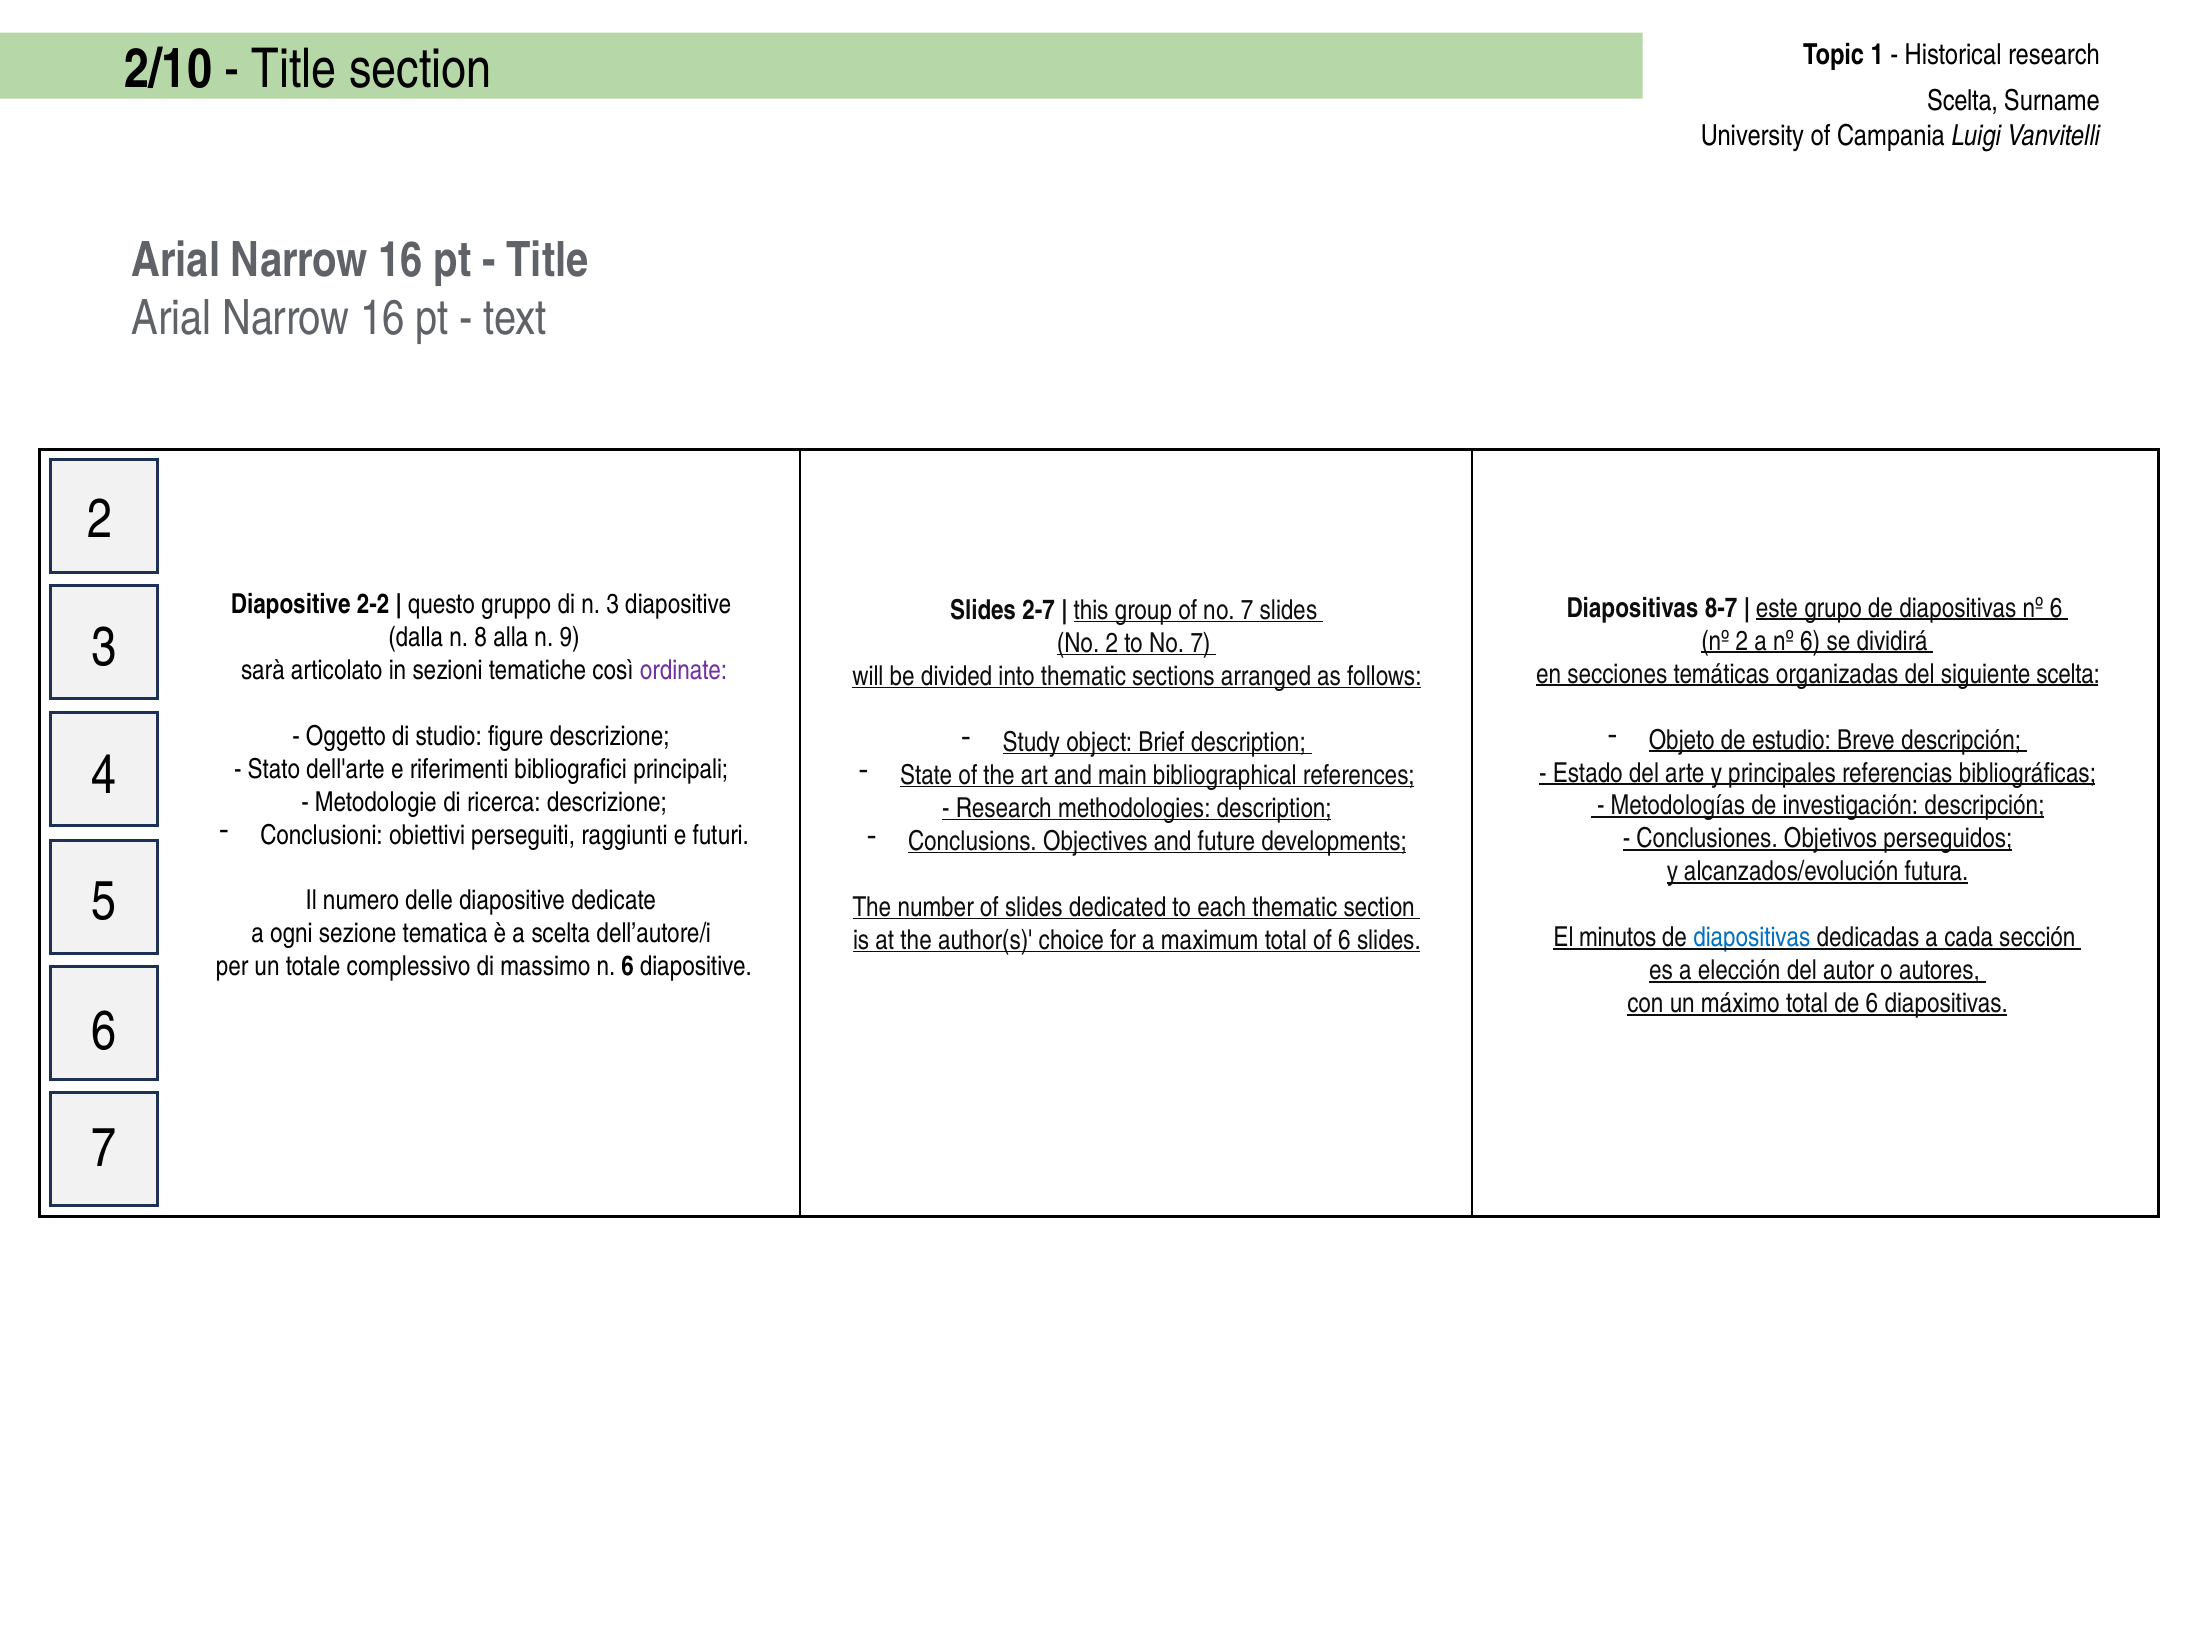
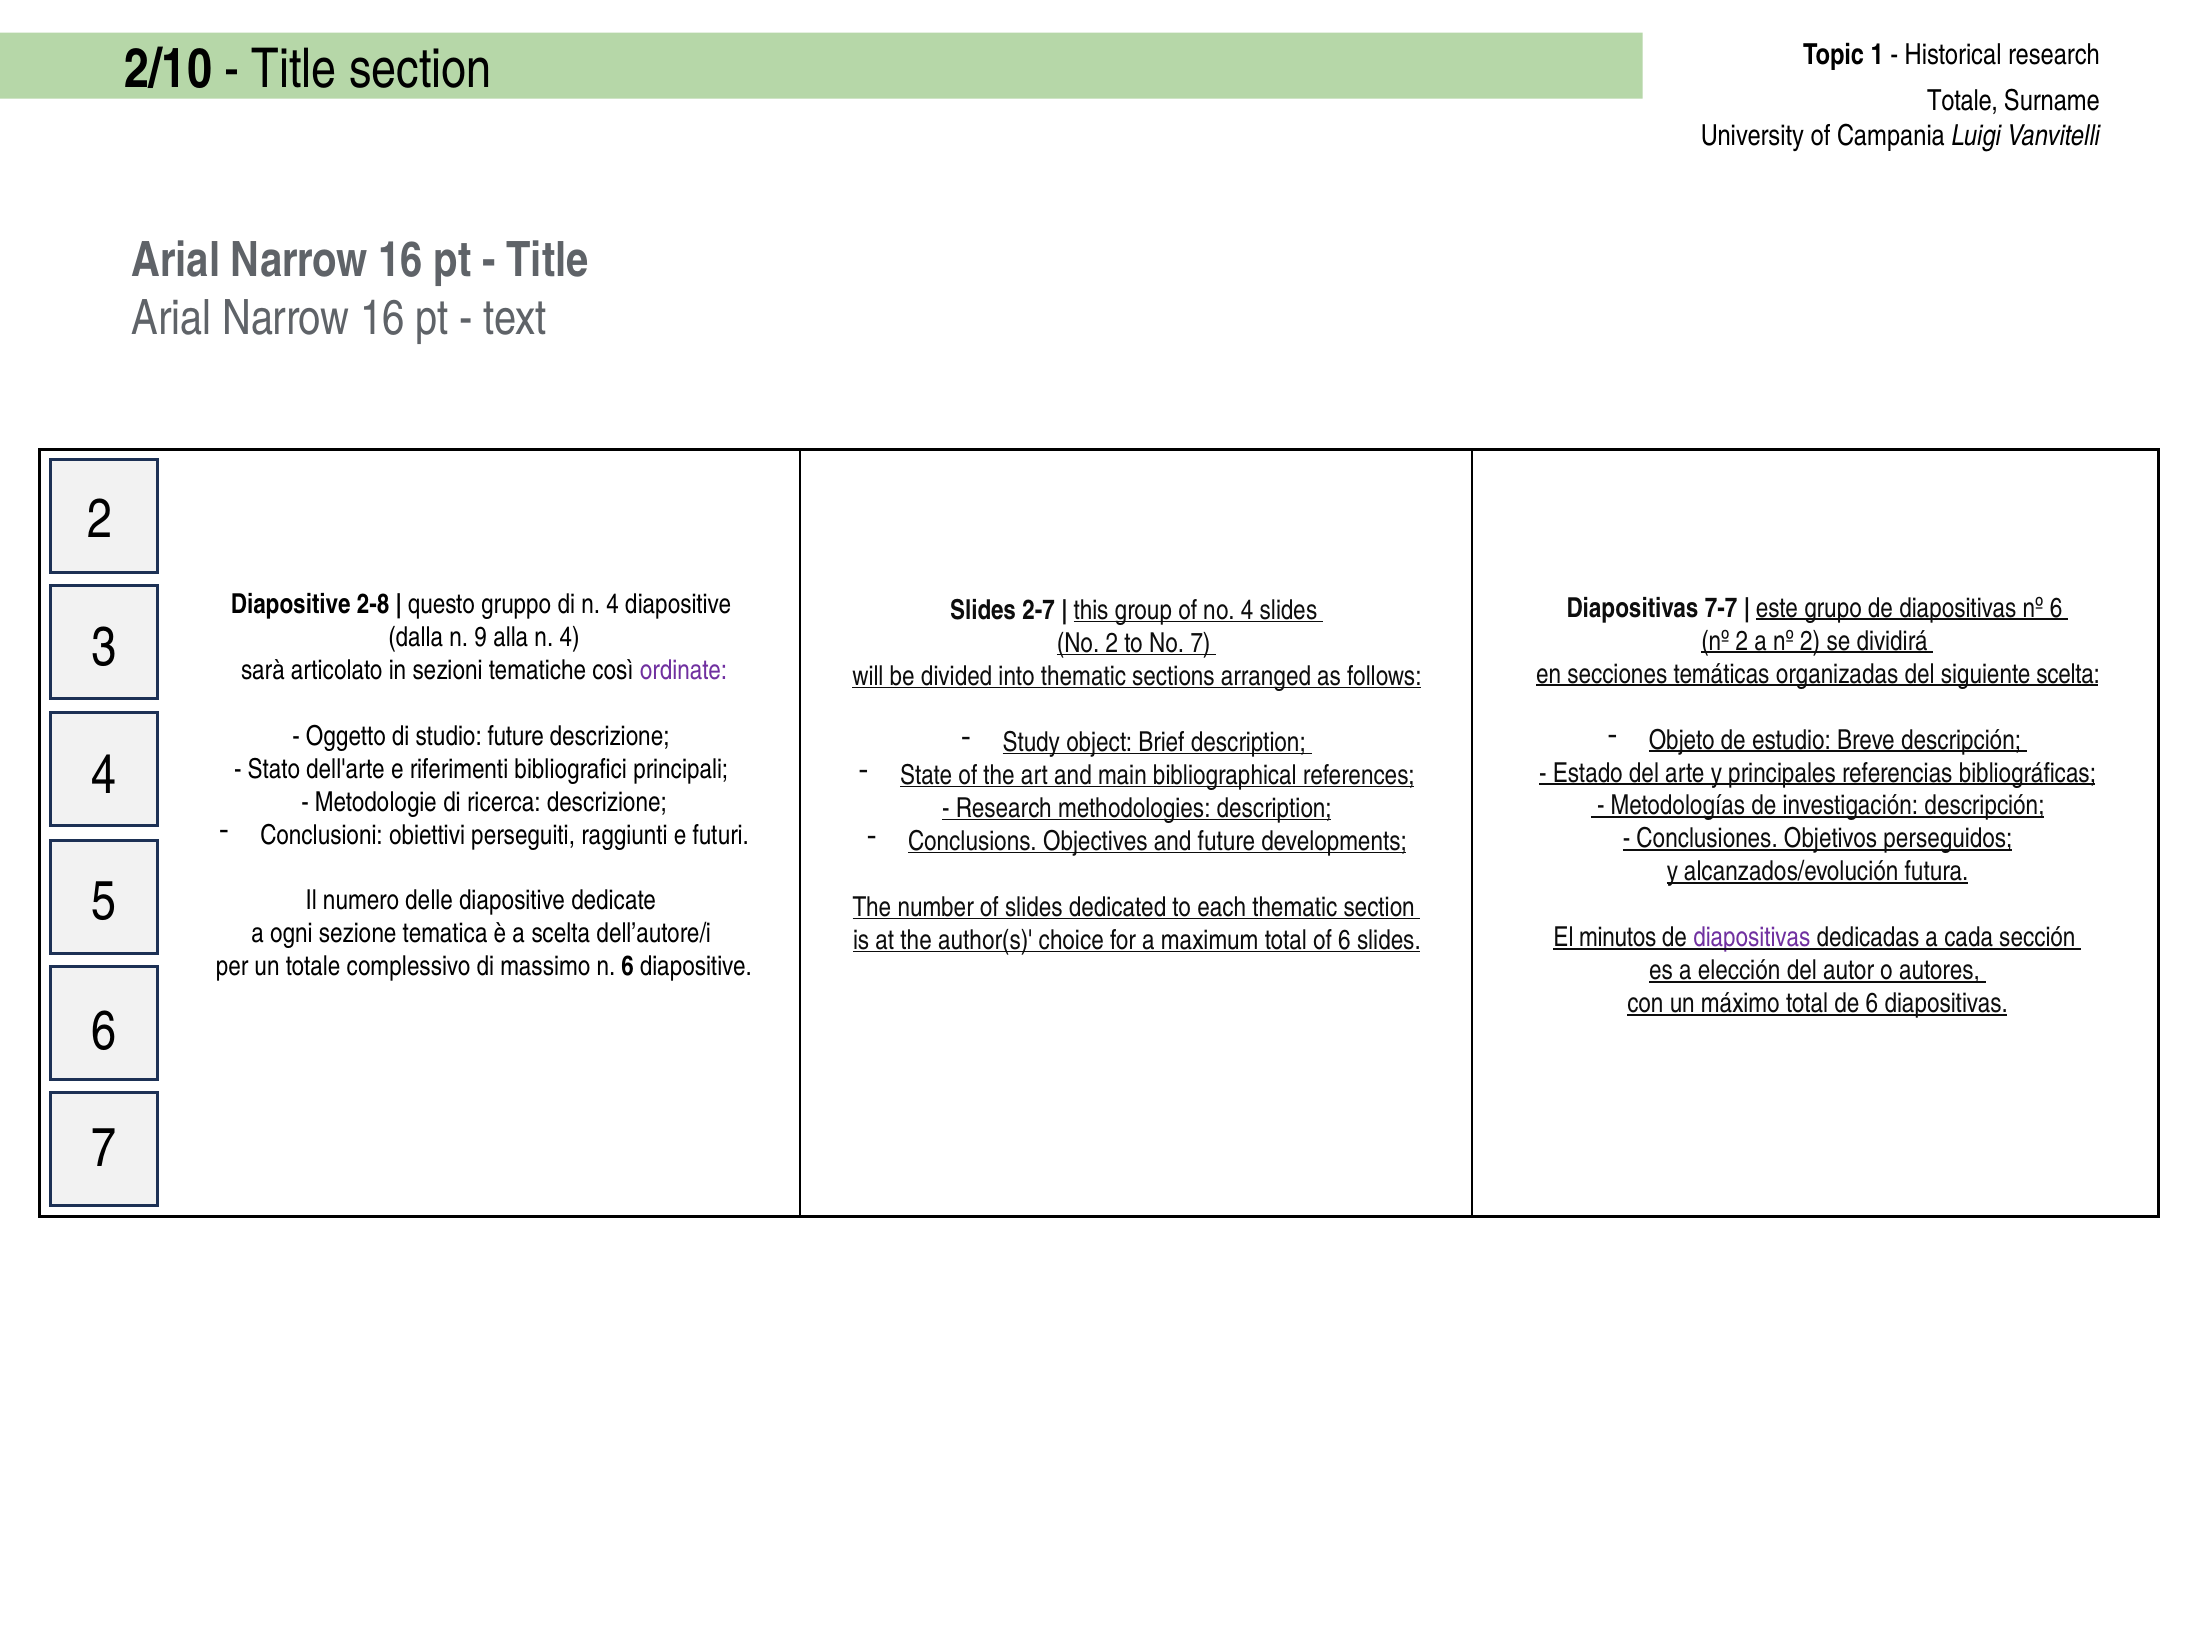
Scelta at (1963, 101): Scelta -> Totale
2-2: 2-2 -> 2-8
di n 3: 3 -> 4
8-7: 8-7 -> 7-7
of no 7: 7 -> 4
8: 8 -> 9
alla n 9: 9 -> 4
a nº 6: 6 -> 2
studio figure: figure -> future
diapositivas at (1752, 938) colour: blue -> purple
